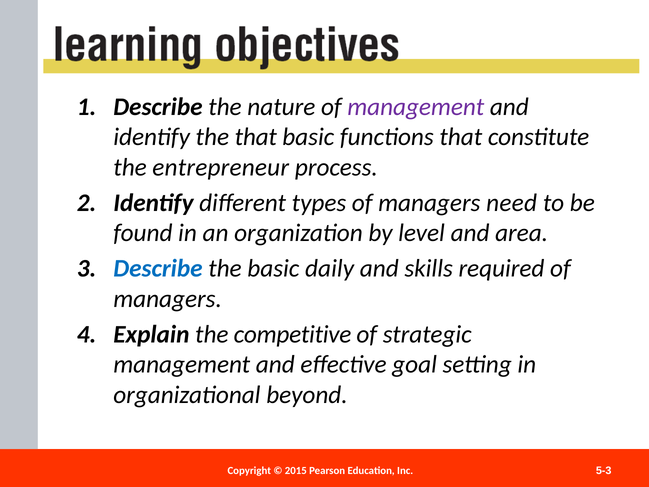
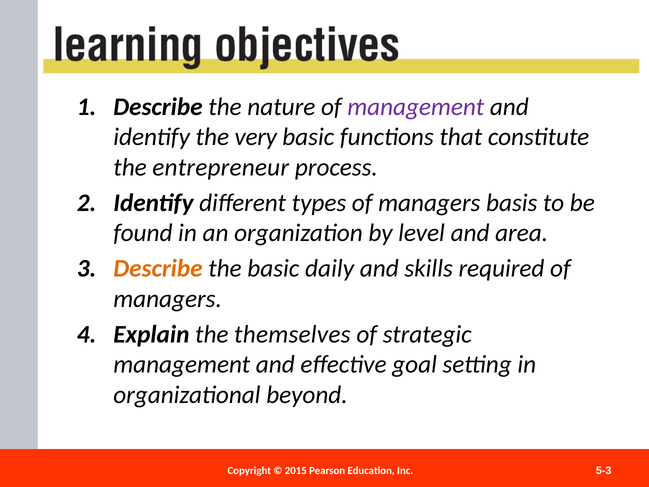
the that: that -> very
need: need -> basis
Describe at (158, 268) colour: blue -> orange
competitive: competitive -> themselves
